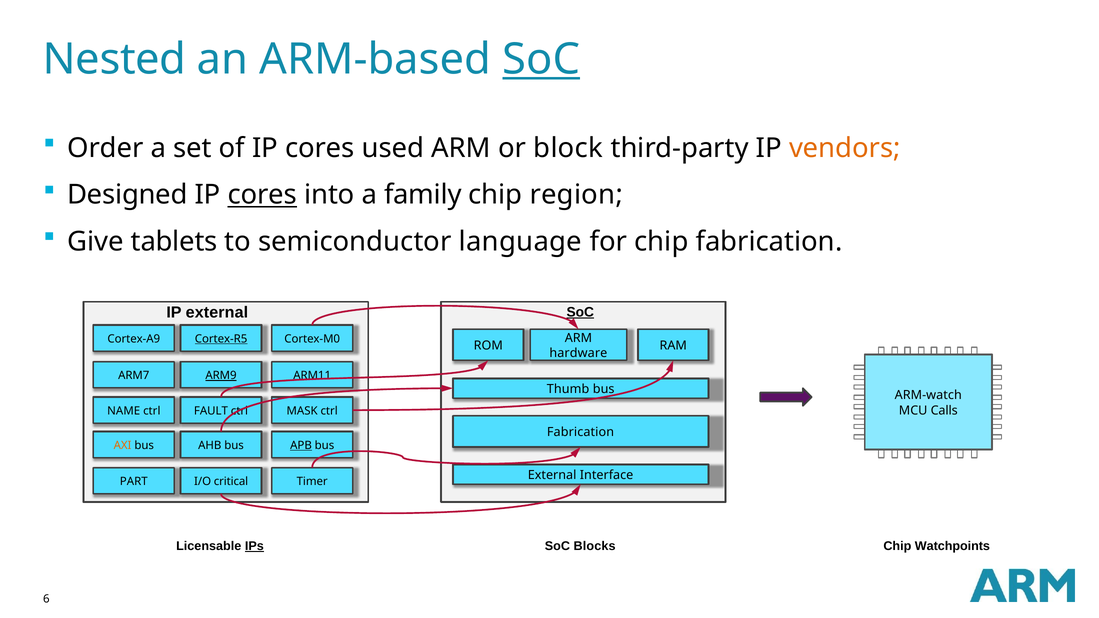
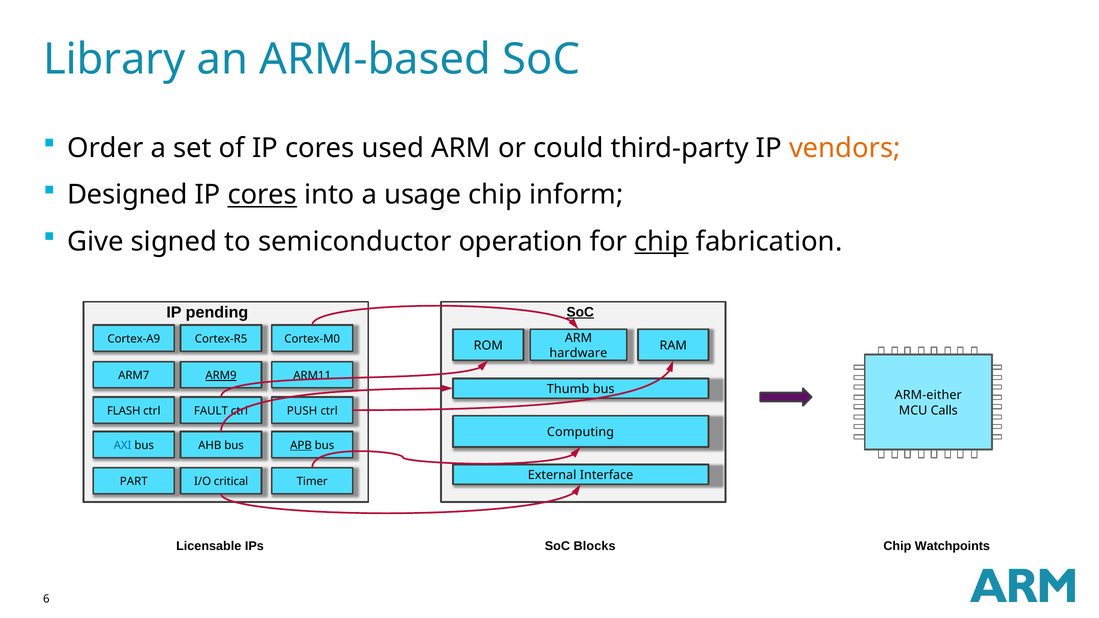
Nested: Nested -> Library
SoC at (541, 59) underline: present -> none
block: block -> could
family: family -> usage
region: region -> inform
tablets: tablets -> signed
language: language -> operation
chip at (661, 242) underline: none -> present
IP external: external -> pending
Cortex-R5 underline: present -> none
ARM-watch: ARM-watch -> ARM-either
NAME: NAME -> FLASH
MASK: MASK -> PUSH
Fabrication at (581, 433): Fabrication -> Computing
AXI colour: orange -> blue
IPs underline: present -> none
